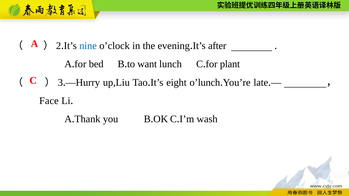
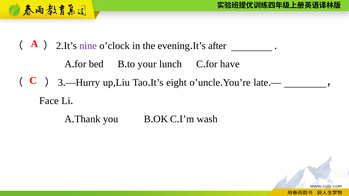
nine colour: blue -> purple
want: want -> your
plant: plant -> have
o’lunch: o’lunch -> o’uncle
